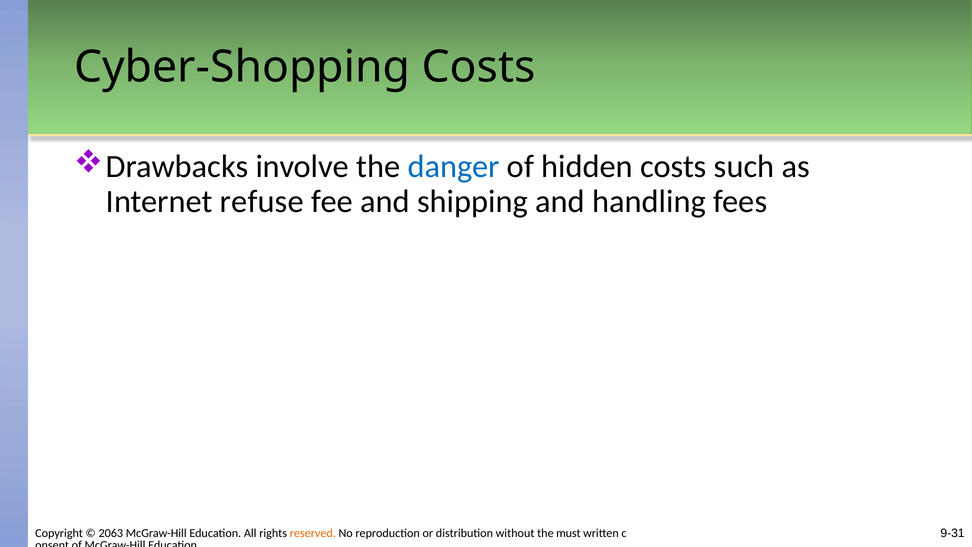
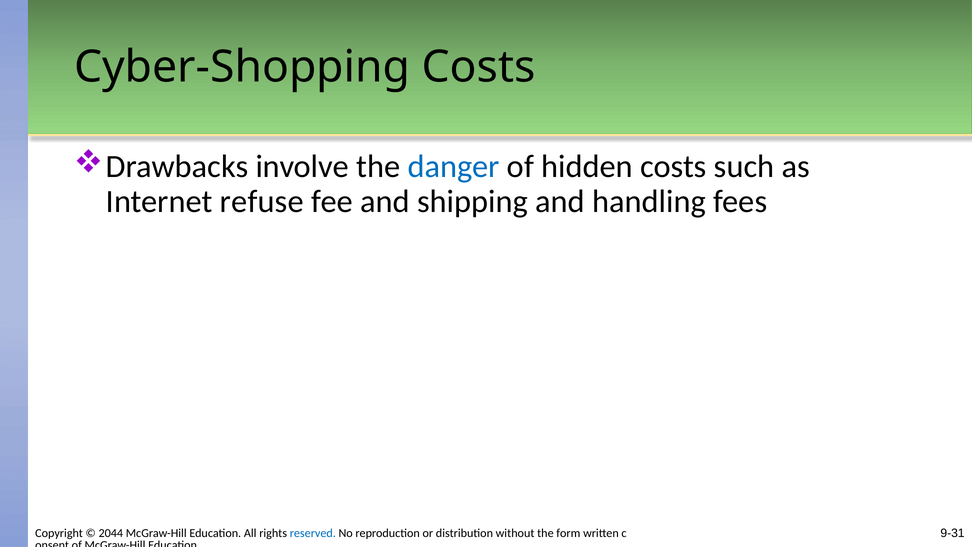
2063: 2063 -> 2044
reserved colour: orange -> blue
must: must -> form
